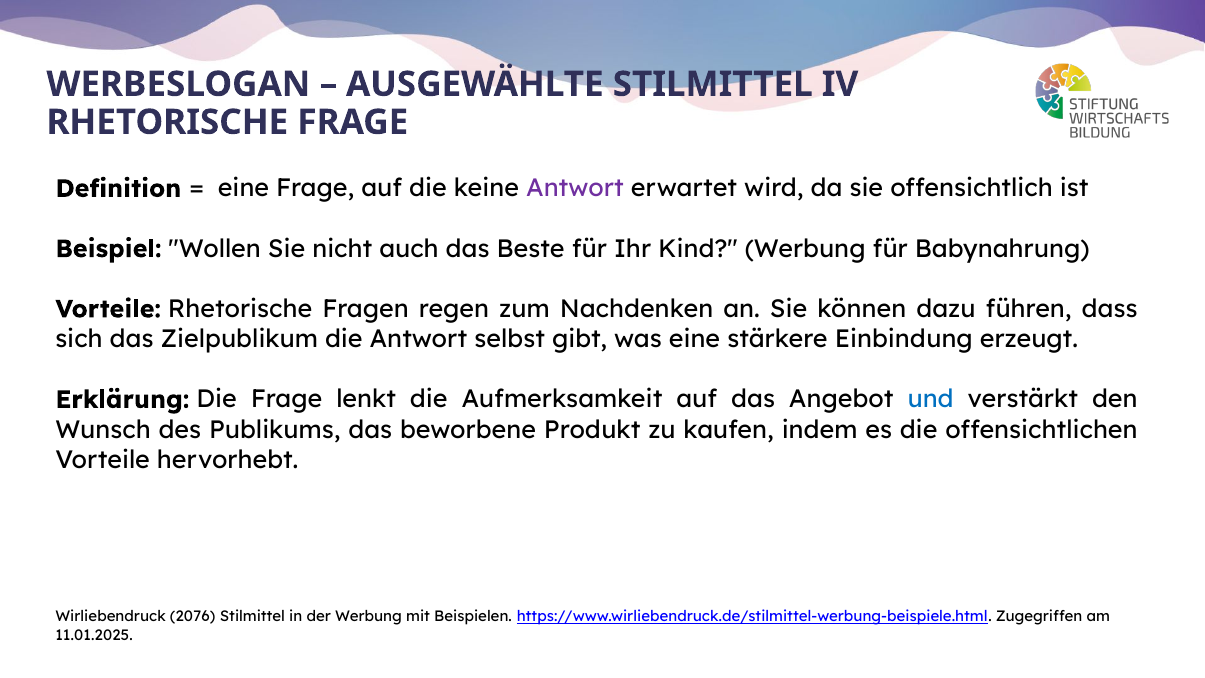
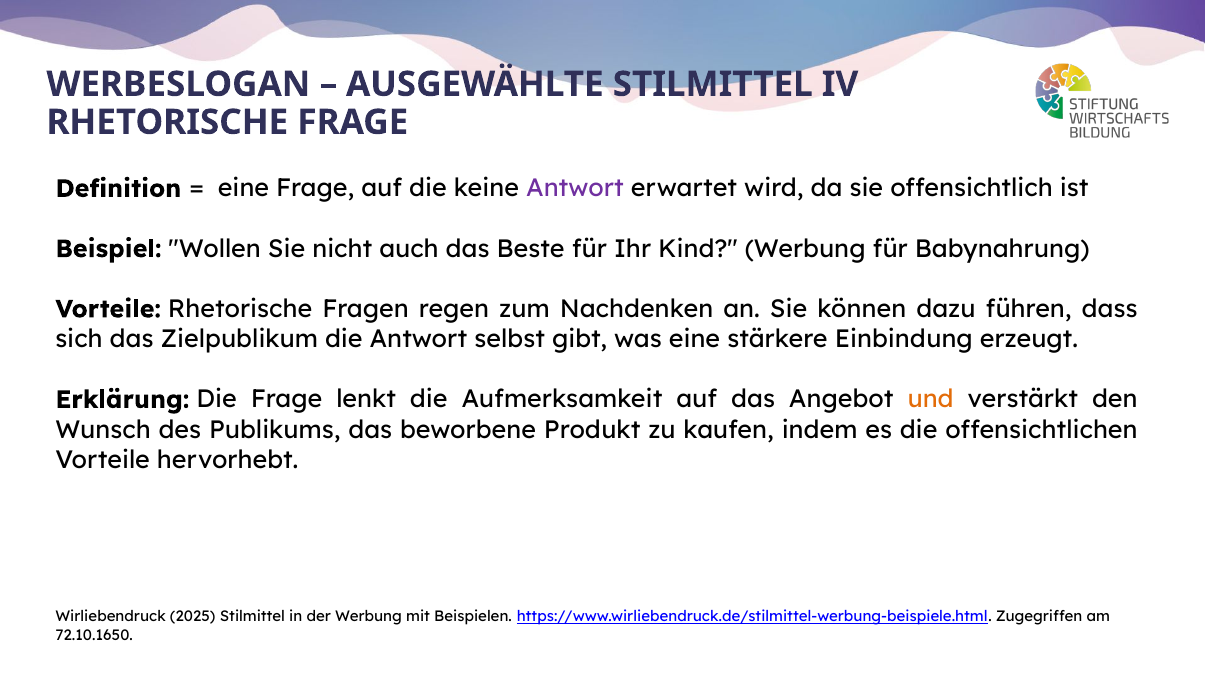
und colour: blue -> orange
2076: 2076 -> 2025
11.01.2025: 11.01.2025 -> 72.10.1650
